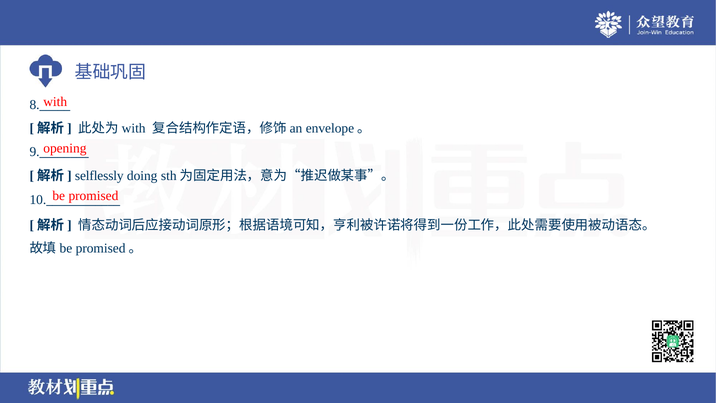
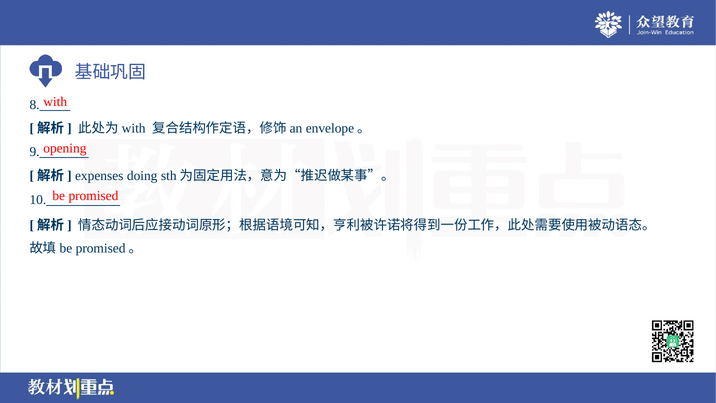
selflessly: selflessly -> expenses
